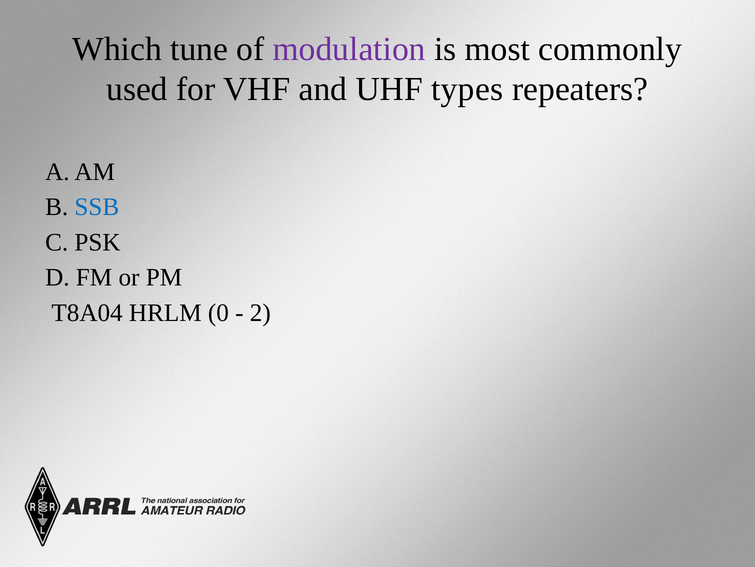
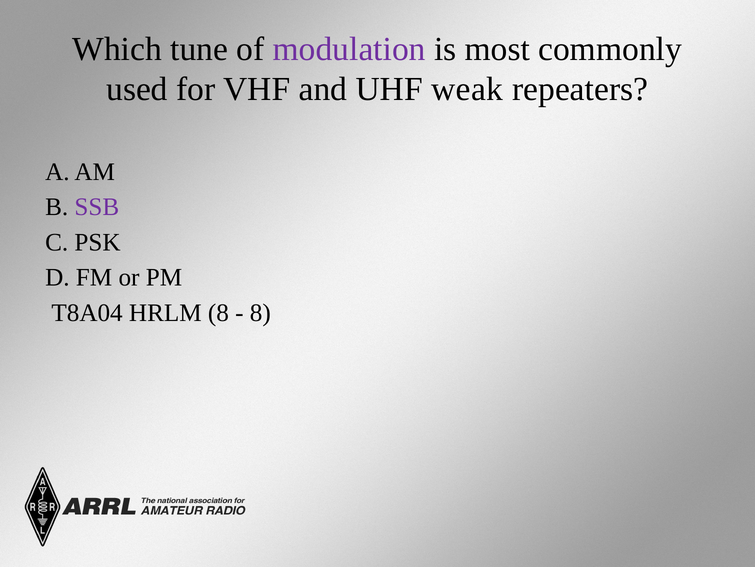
types: types -> weak
SSB colour: blue -> purple
HRLM 0: 0 -> 8
2 at (260, 312): 2 -> 8
